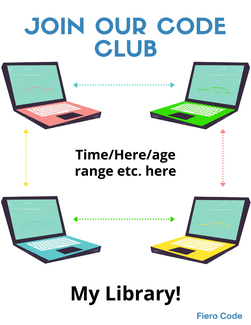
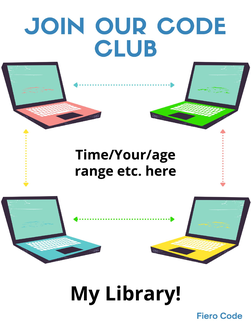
Time/Here/age: Time/Here/age -> Time/Your/age
